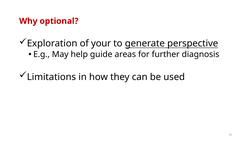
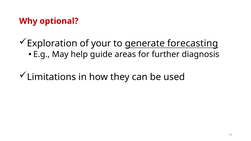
perspective: perspective -> forecasting
